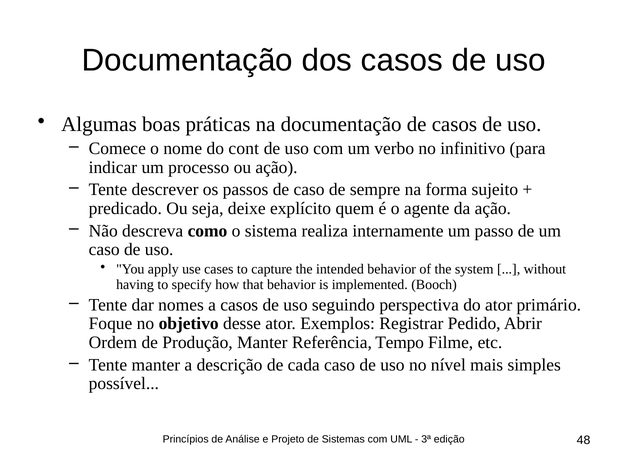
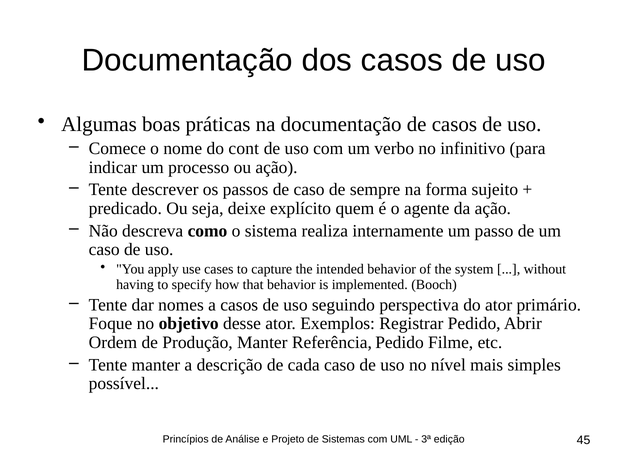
Referência Tempo: Tempo -> Pedido
48: 48 -> 45
